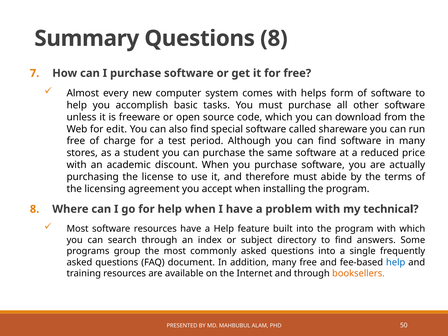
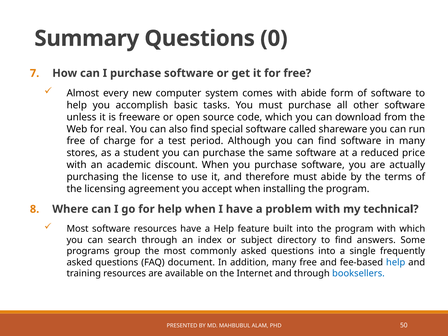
Questions 8: 8 -> 0
with helps: helps -> abide
edit: edit -> real
booksellers colour: orange -> blue
